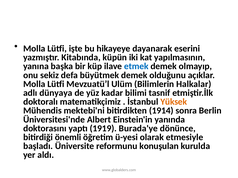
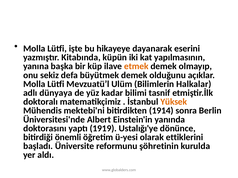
etmek colour: blue -> orange
Burada'ye: Burada'ye -> Ustalığı'ye
etmesiyle: etmesiyle -> ettiklerini
konuşulan: konuşulan -> şöhretinin
